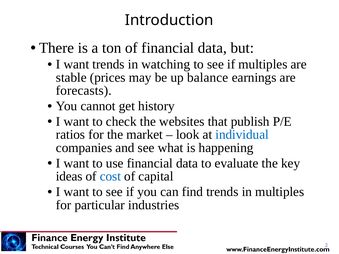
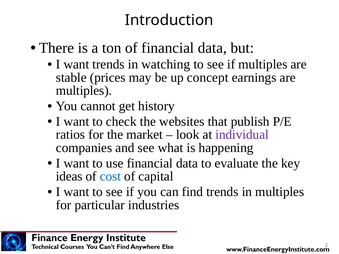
balance: balance -> concept
forecasts at (84, 91): forecasts -> multiples
individual colour: blue -> purple
